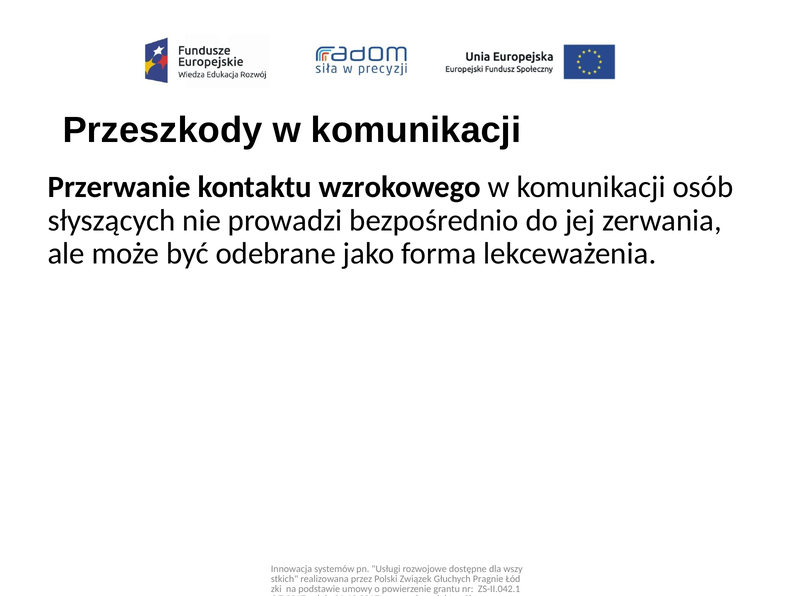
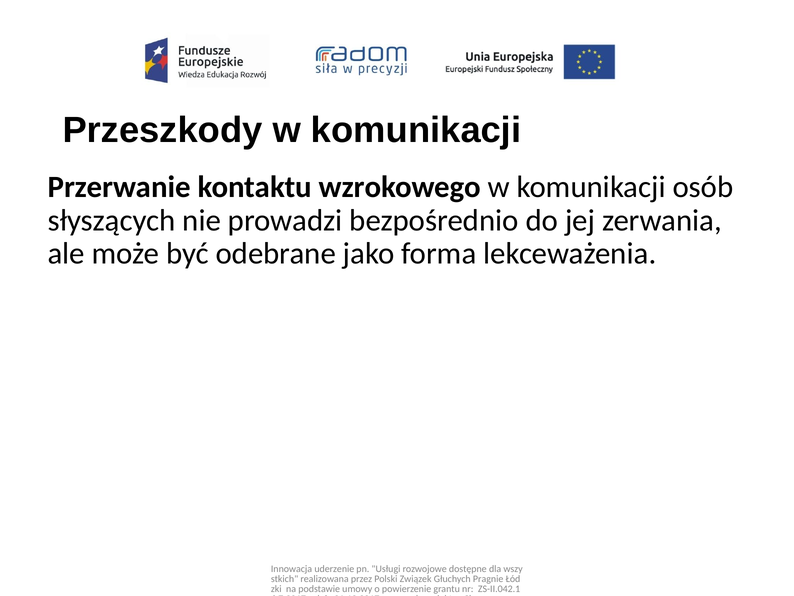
systemów: systemów -> uderzenie
